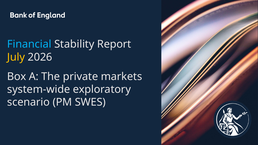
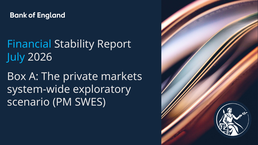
July colour: yellow -> light blue
